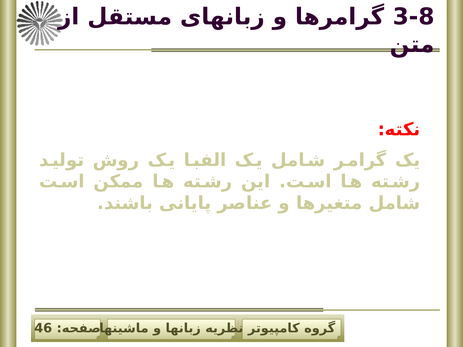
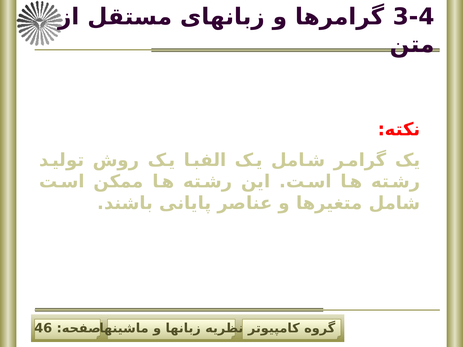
3-8: 3-8 -> 3-4
